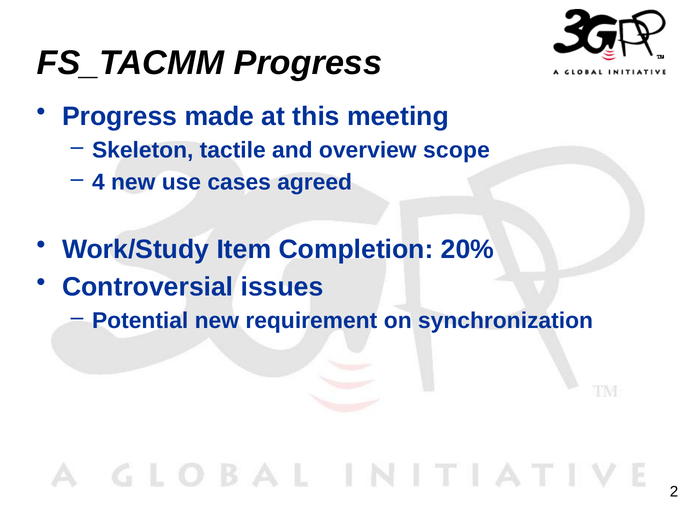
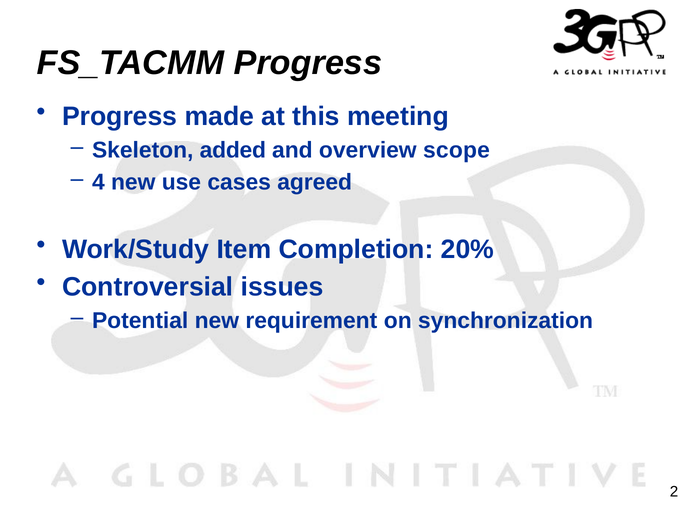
tactile: tactile -> added
